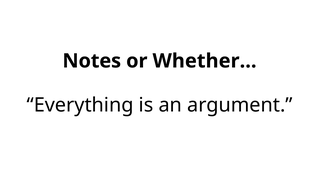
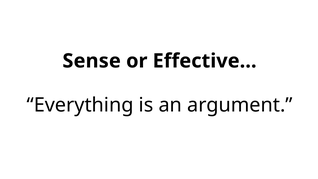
Notes: Notes -> Sense
Whether…: Whether… -> Effective…
